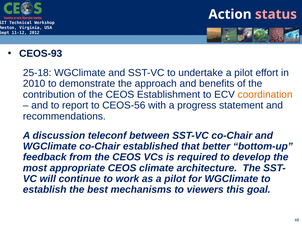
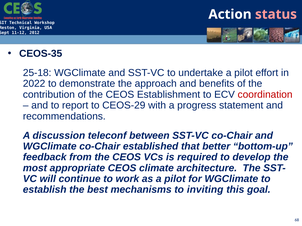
CEOS-93: CEOS-93 -> CEOS-35
2010: 2010 -> 2022
coordination colour: orange -> red
CEOS-56: CEOS-56 -> CEOS-29
viewers: viewers -> inviting
